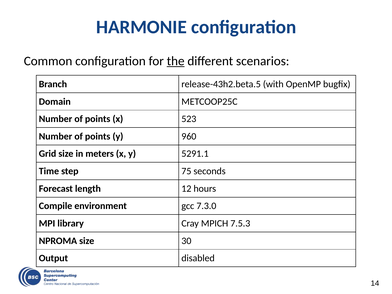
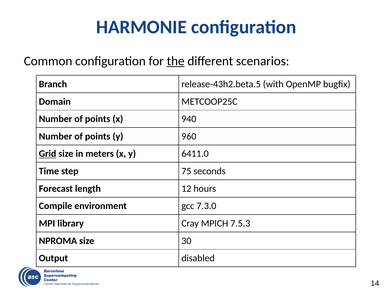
523: 523 -> 940
Grid underline: none -> present
5291.1: 5291.1 -> 6411.0
